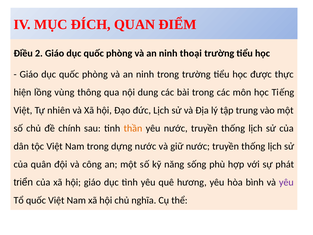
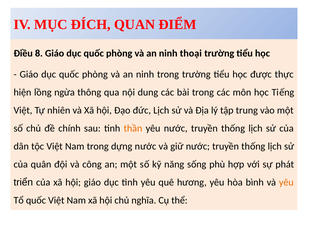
2: 2 -> 8
vùng: vùng -> ngừa
yêu at (286, 182) colour: purple -> orange
